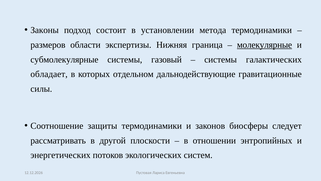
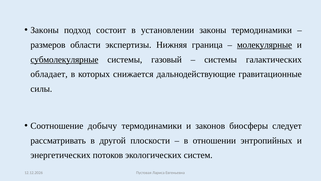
установлении метода: метода -> законы
субмолекулярные underline: none -> present
отдельном: отдельном -> снижается
защиты: защиты -> добычу
